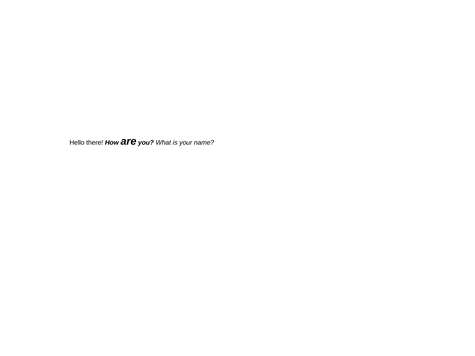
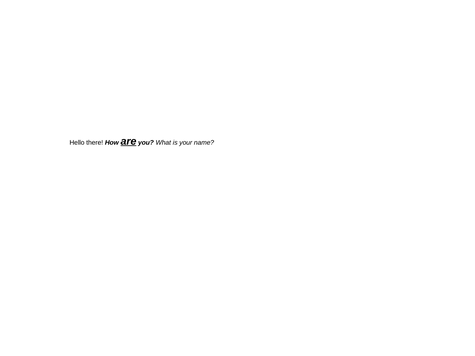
are underline: none -> present
